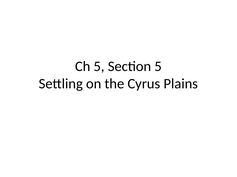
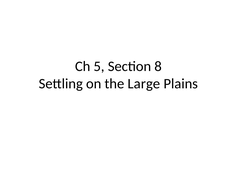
Section 5: 5 -> 8
Cyrus: Cyrus -> Large
